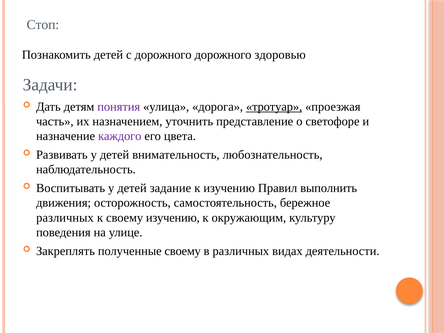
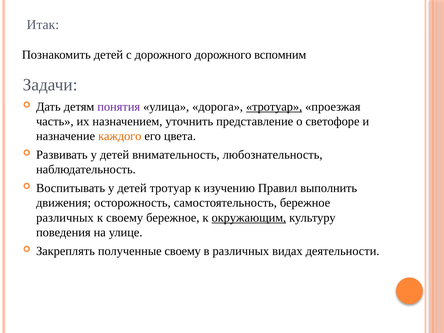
Стоп: Стоп -> Итак
здоровью: здоровью -> вспомним
каждого colour: purple -> orange
детей задание: задание -> тротуар
своему изучению: изучению -> бережное
окружающим underline: none -> present
